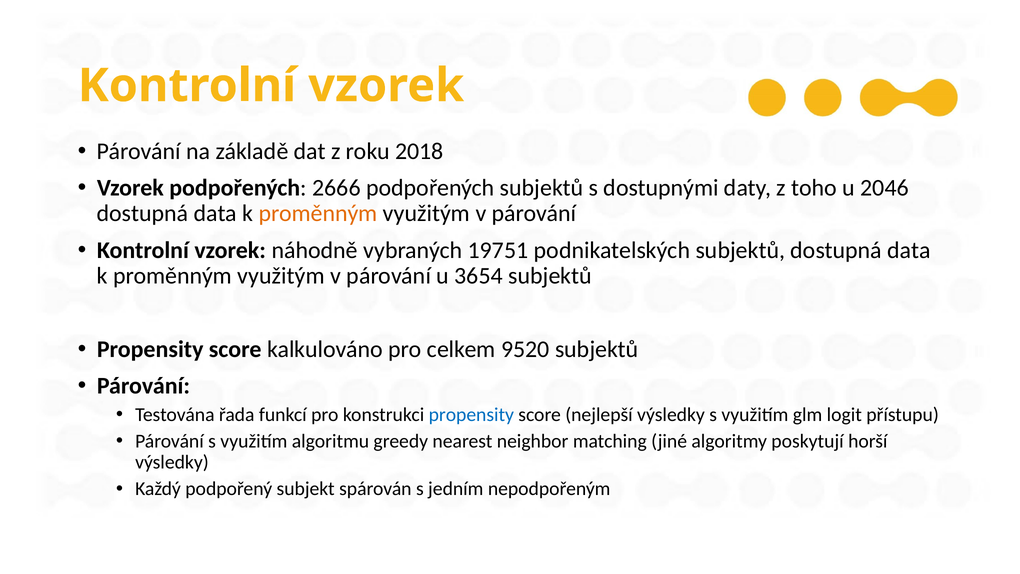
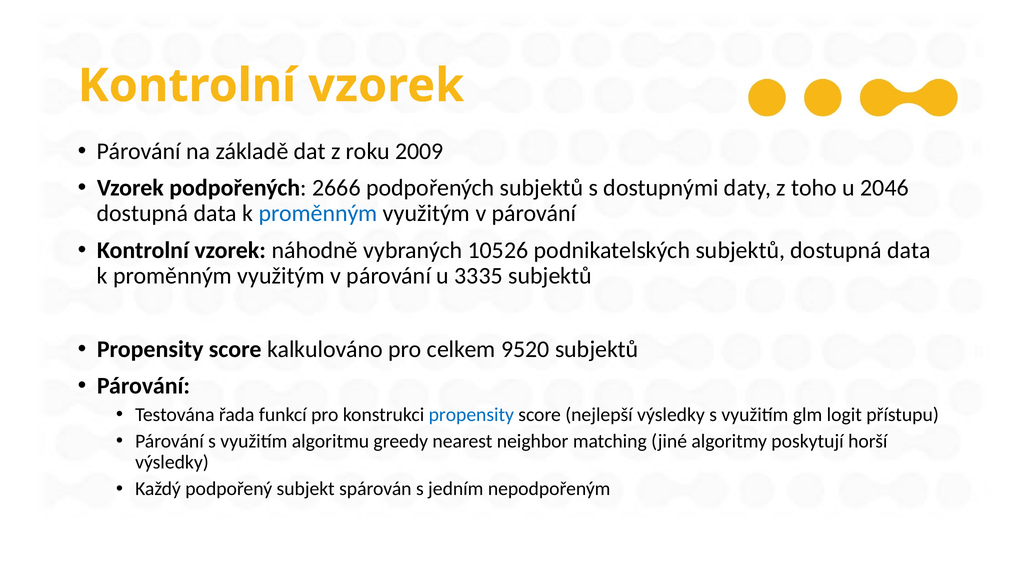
2018: 2018 -> 2009
proměnným at (318, 214) colour: orange -> blue
19751: 19751 -> 10526
3654: 3654 -> 3335
